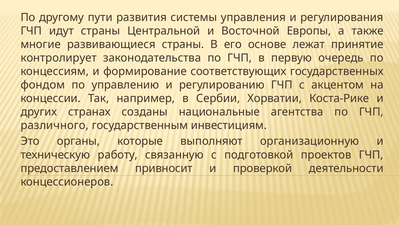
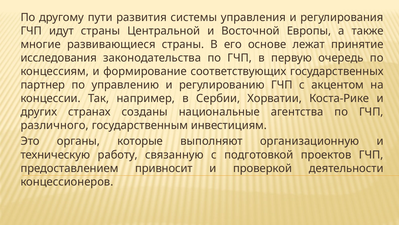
контролирует: контролирует -> исследования
фондом: фондом -> партнер
